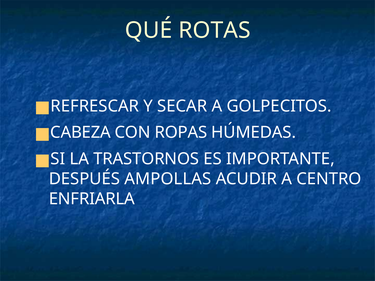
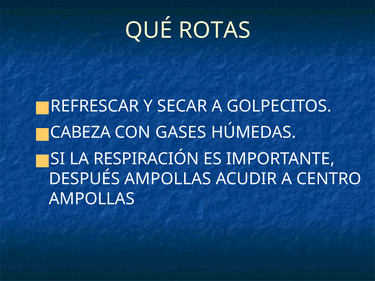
ROPAS: ROPAS -> GASES
TRASTORNOS: TRASTORNOS -> RESPIRACIÓN
ENFRIARLA at (92, 199): ENFRIARLA -> AMPOLLAS
